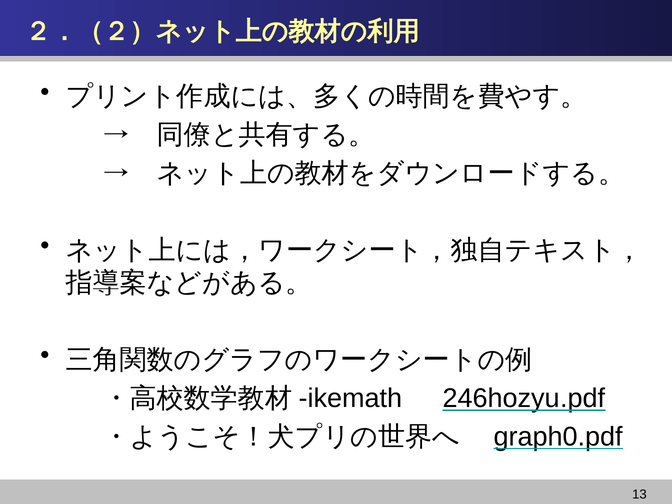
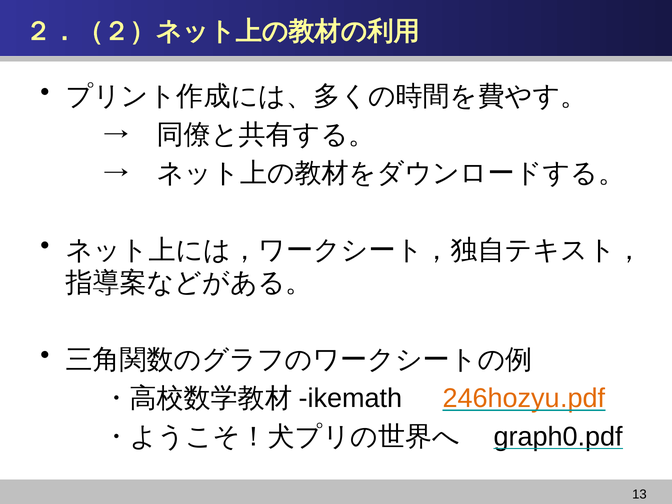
246hozyu.pdf colour: black -> orange
